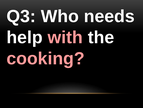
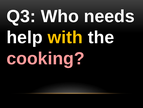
with colour: pink -> yellow
